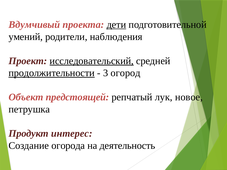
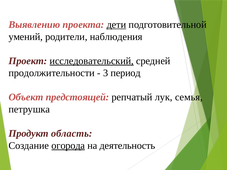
Вдумчивый: Вдумчивый -> Выявлению
продолжительности underline: present -> none
огород: огород -> период
новое: новое -> семья
интерес: интерес -> область
огорода underline: none -> present
